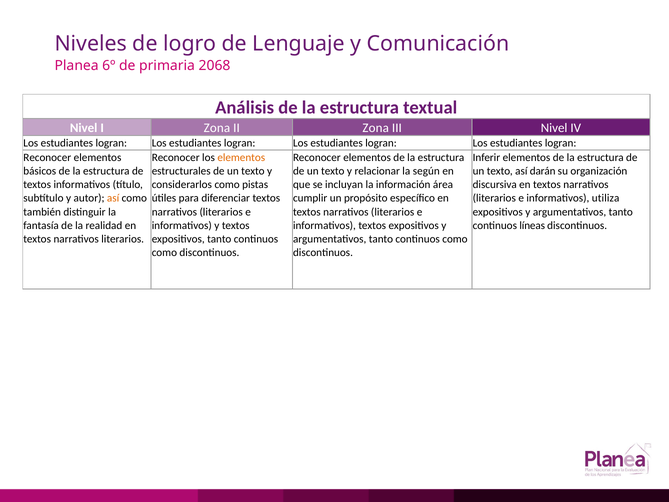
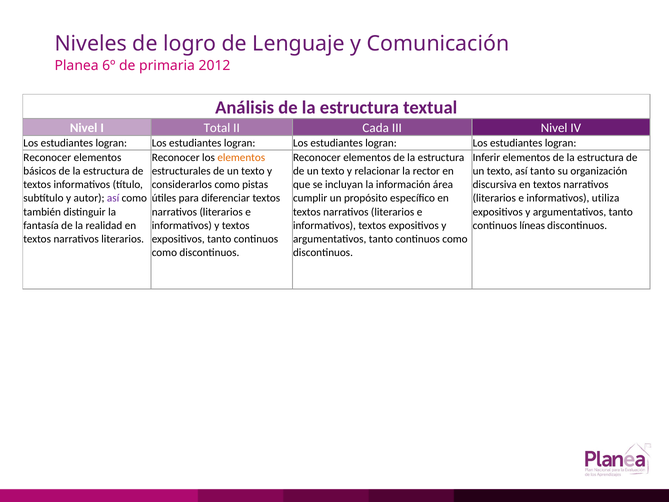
2068: 2068 -> 2012
I Zona: Zona -> Total
II Zona: Zona -> Cada
según: según -> rector
así darán: darán -> tanto
así at (113, 198) colour: orange -> purple
